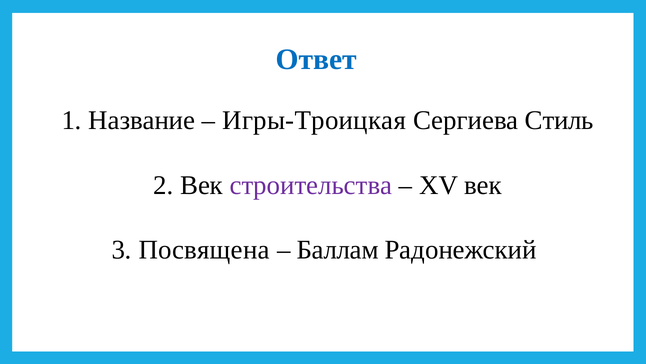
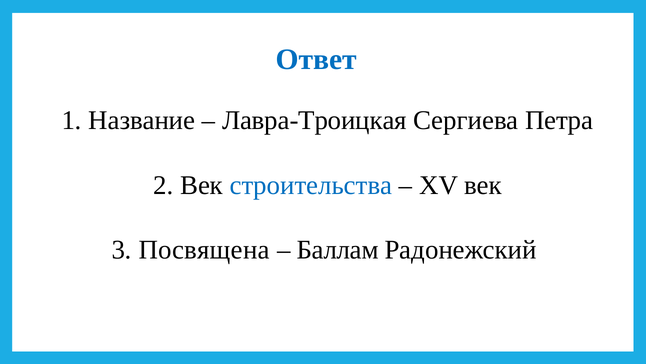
Игры-Троицкая: Игры-Троицкая -> Лавра-Троицкая
Стиль: Стиль -> Петра
строительства colour: purple -> blue
